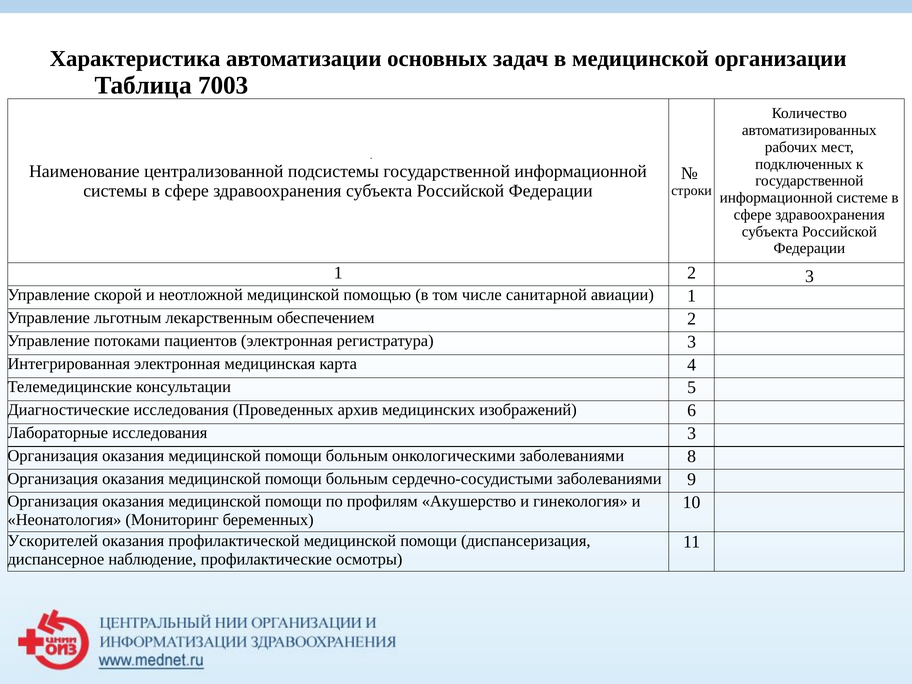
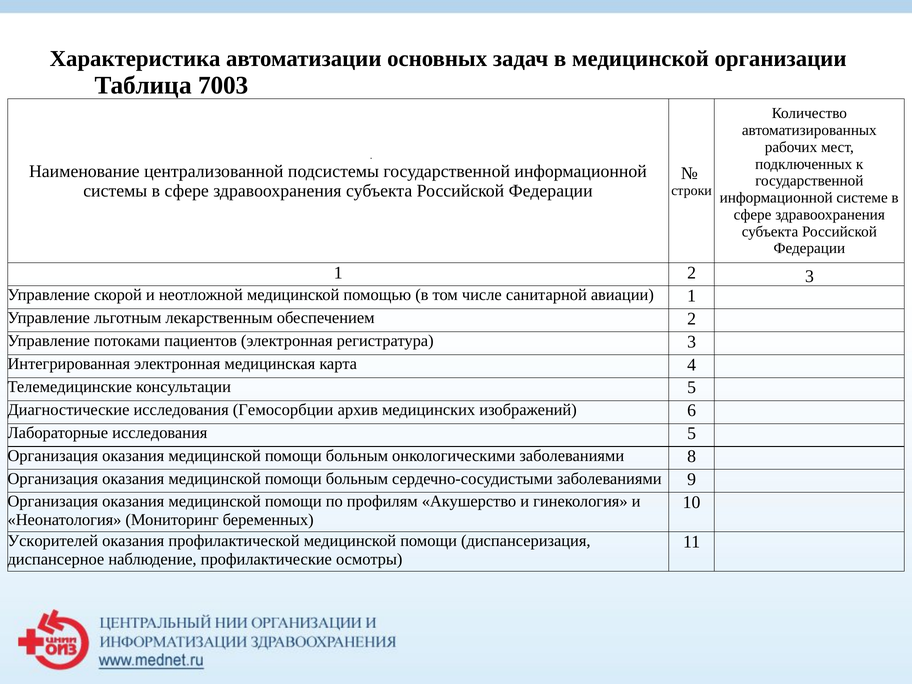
Проведенных: Проведенных -> Гемосорбции
исследования 3: 3 -> 5
